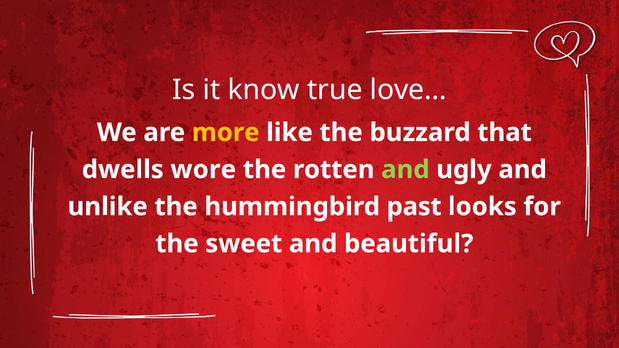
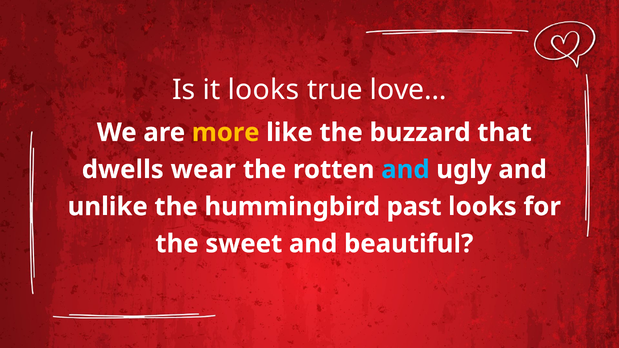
it know: know -> looks
wore: wore -> wear
and at (405, 170) colour: light green -> light blue
